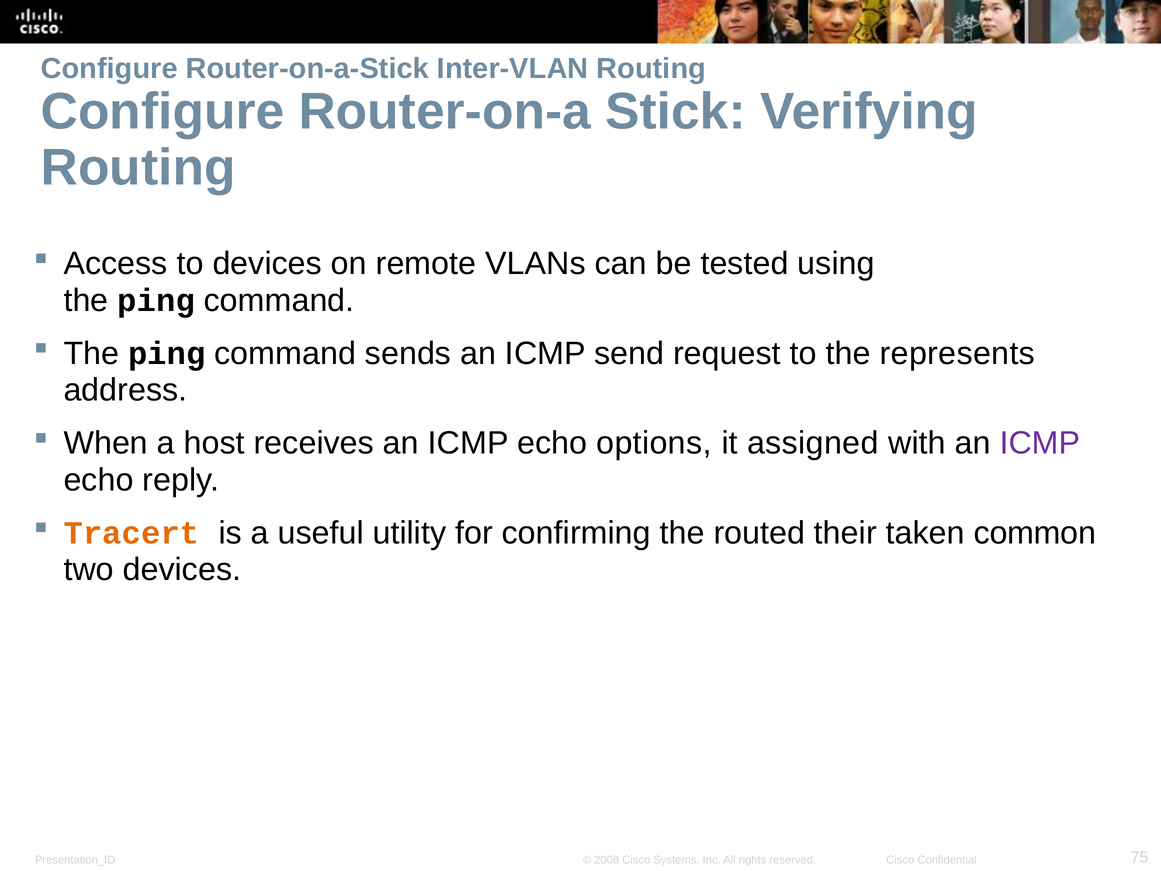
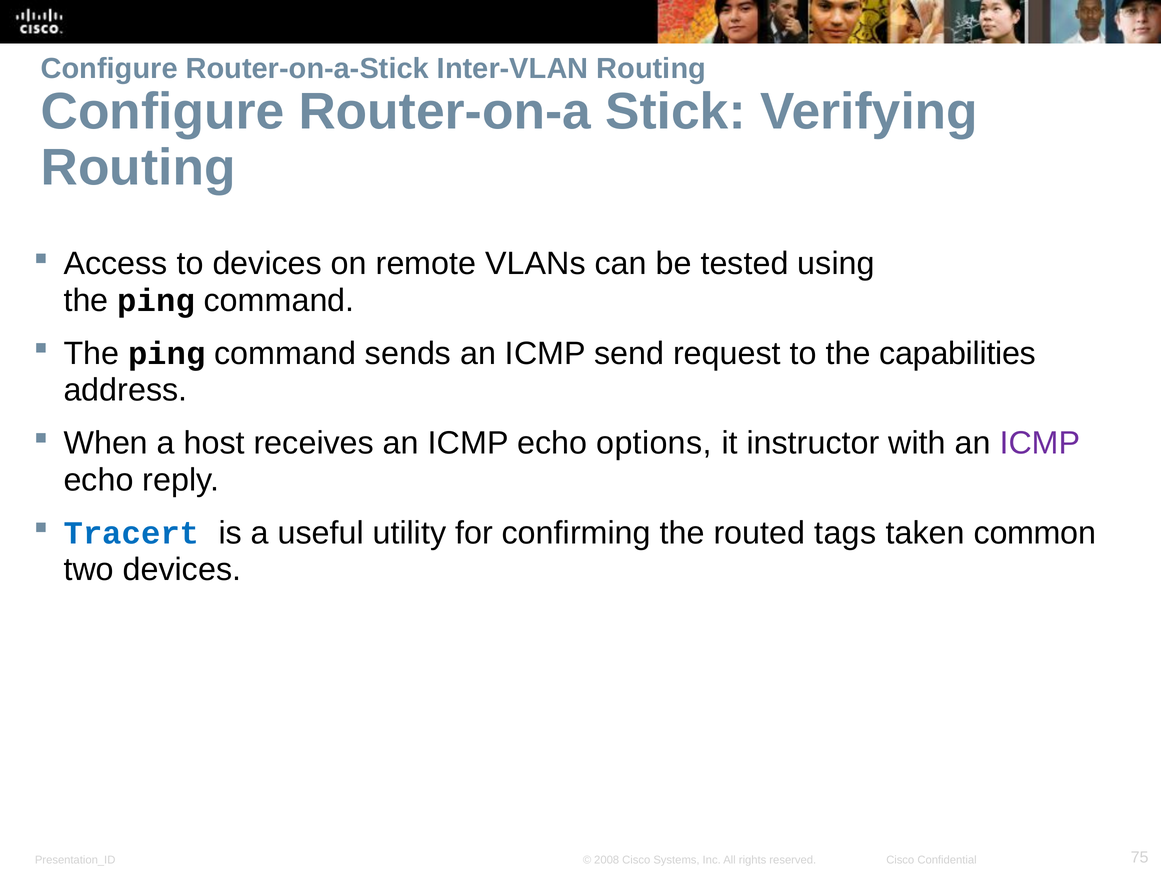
represents: represents -> capabilities
assigned: assigned -> instructor
Tracert colour: orange -> blue
their: their -> tags
